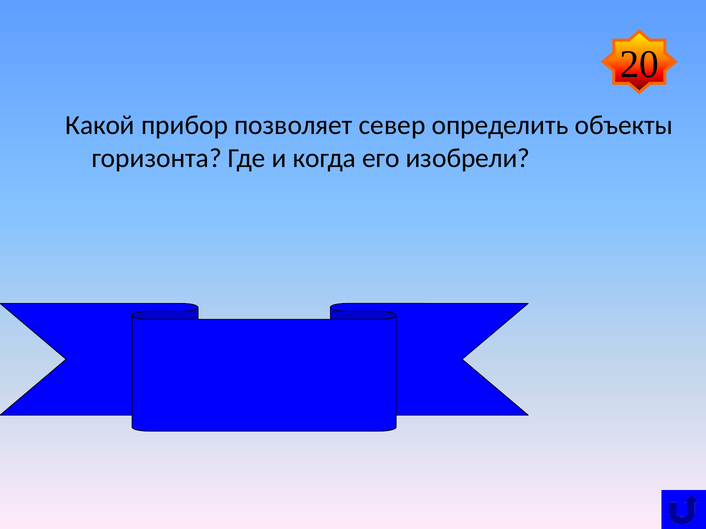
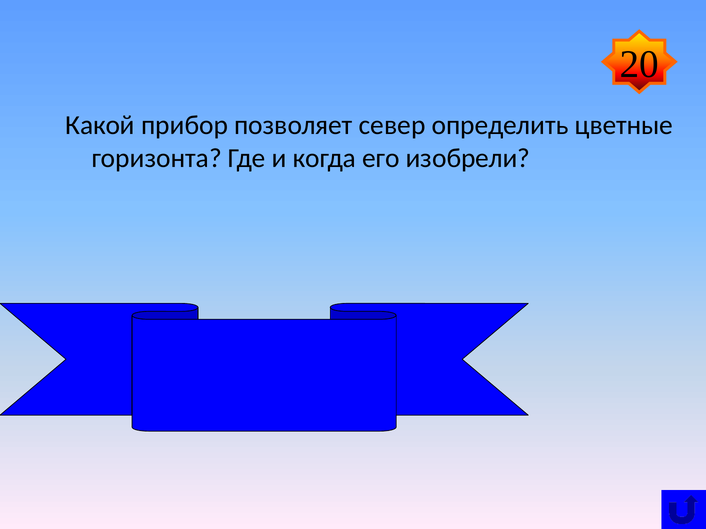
объекты: объекты -> цветные
